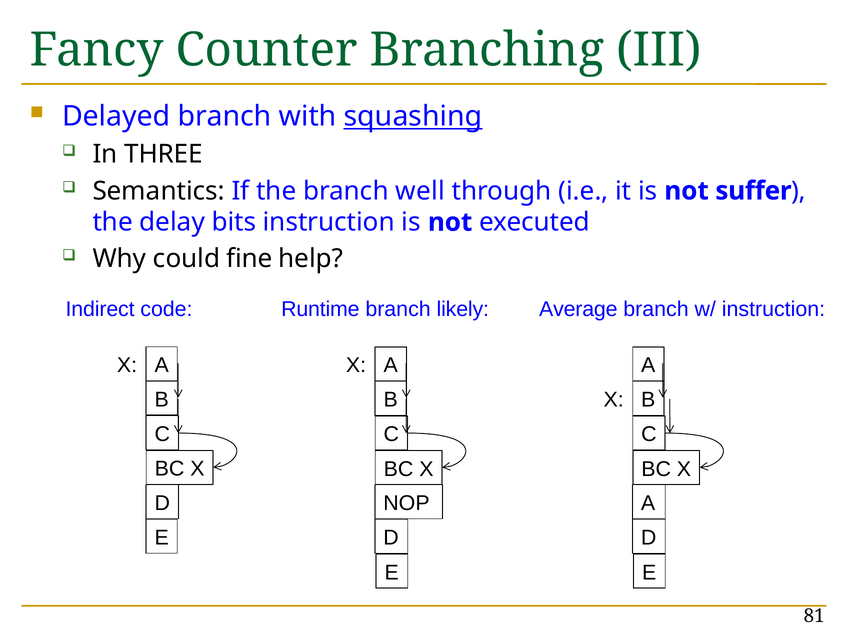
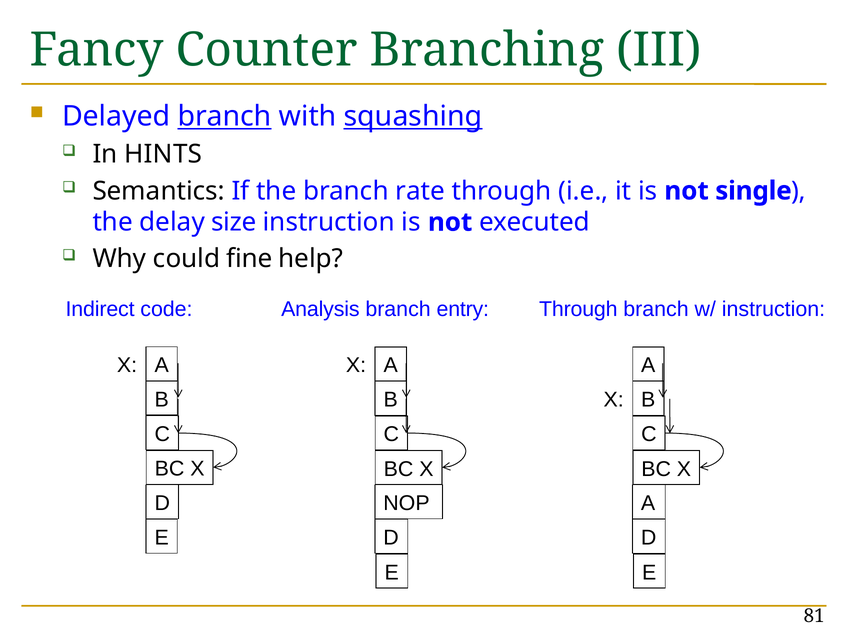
branch at (225, 117) underline: none -> present
THREE: THREE -> HINTS
well: well -> rate
suffer: suffer -> single
bits: bits -> size
Runtime: Runtime -> Analysis
likely: likely -> entry
Average at (578, 309): Average -> Through
